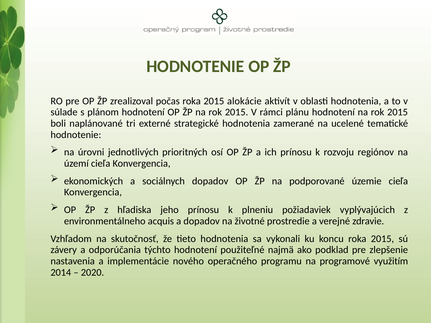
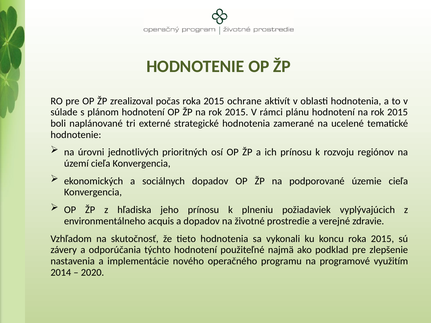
alokácie: alokácie -> ochrane
